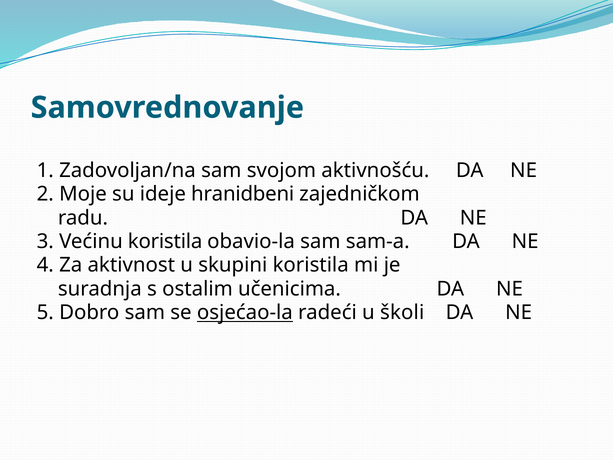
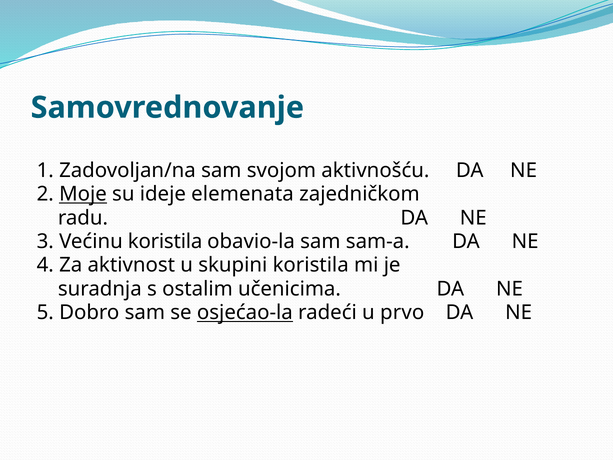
Moje underline: none -> present
hranidbeni: hranidbeni -> elemenata
školi: školi -> prvo
